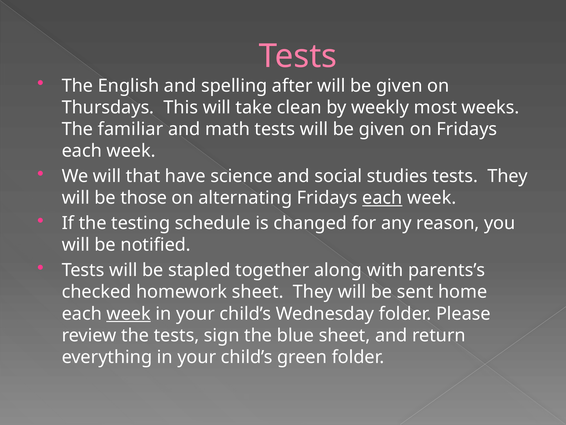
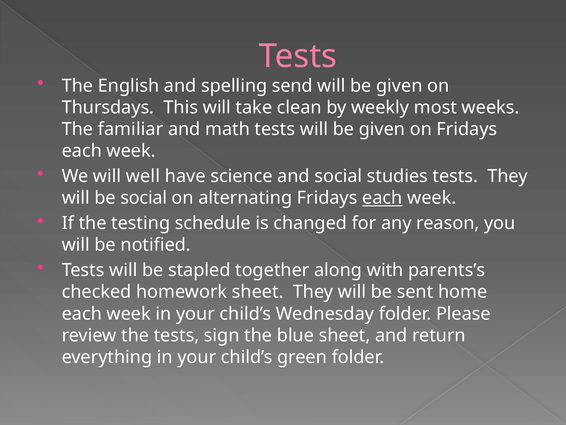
after: after -> send
that: that -> well
be those: those -> social
week at (129, 313) underline: present -> none
